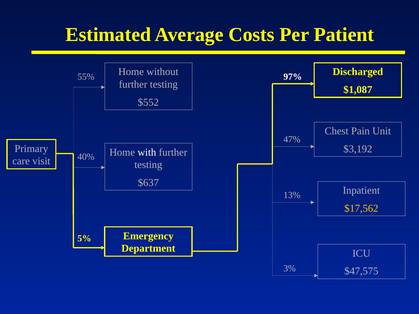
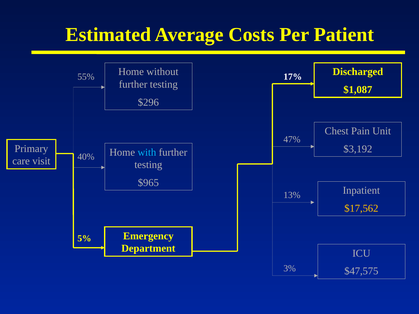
97%: 97% -> 17%
$552: $552 -> $296
with colour: white -> light blue
$637: $637 -> $965
